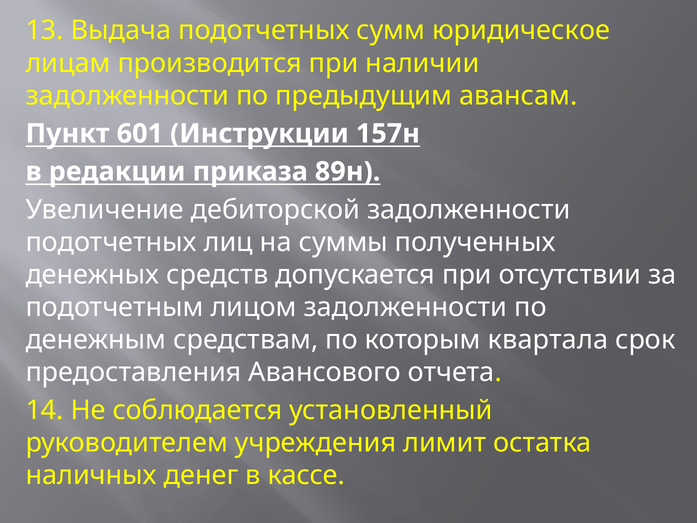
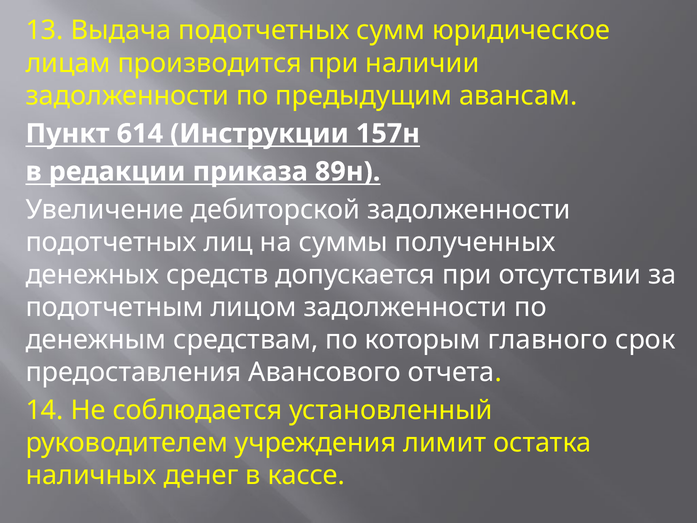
601: 601 -> 614
квартала: квартала -> главного
